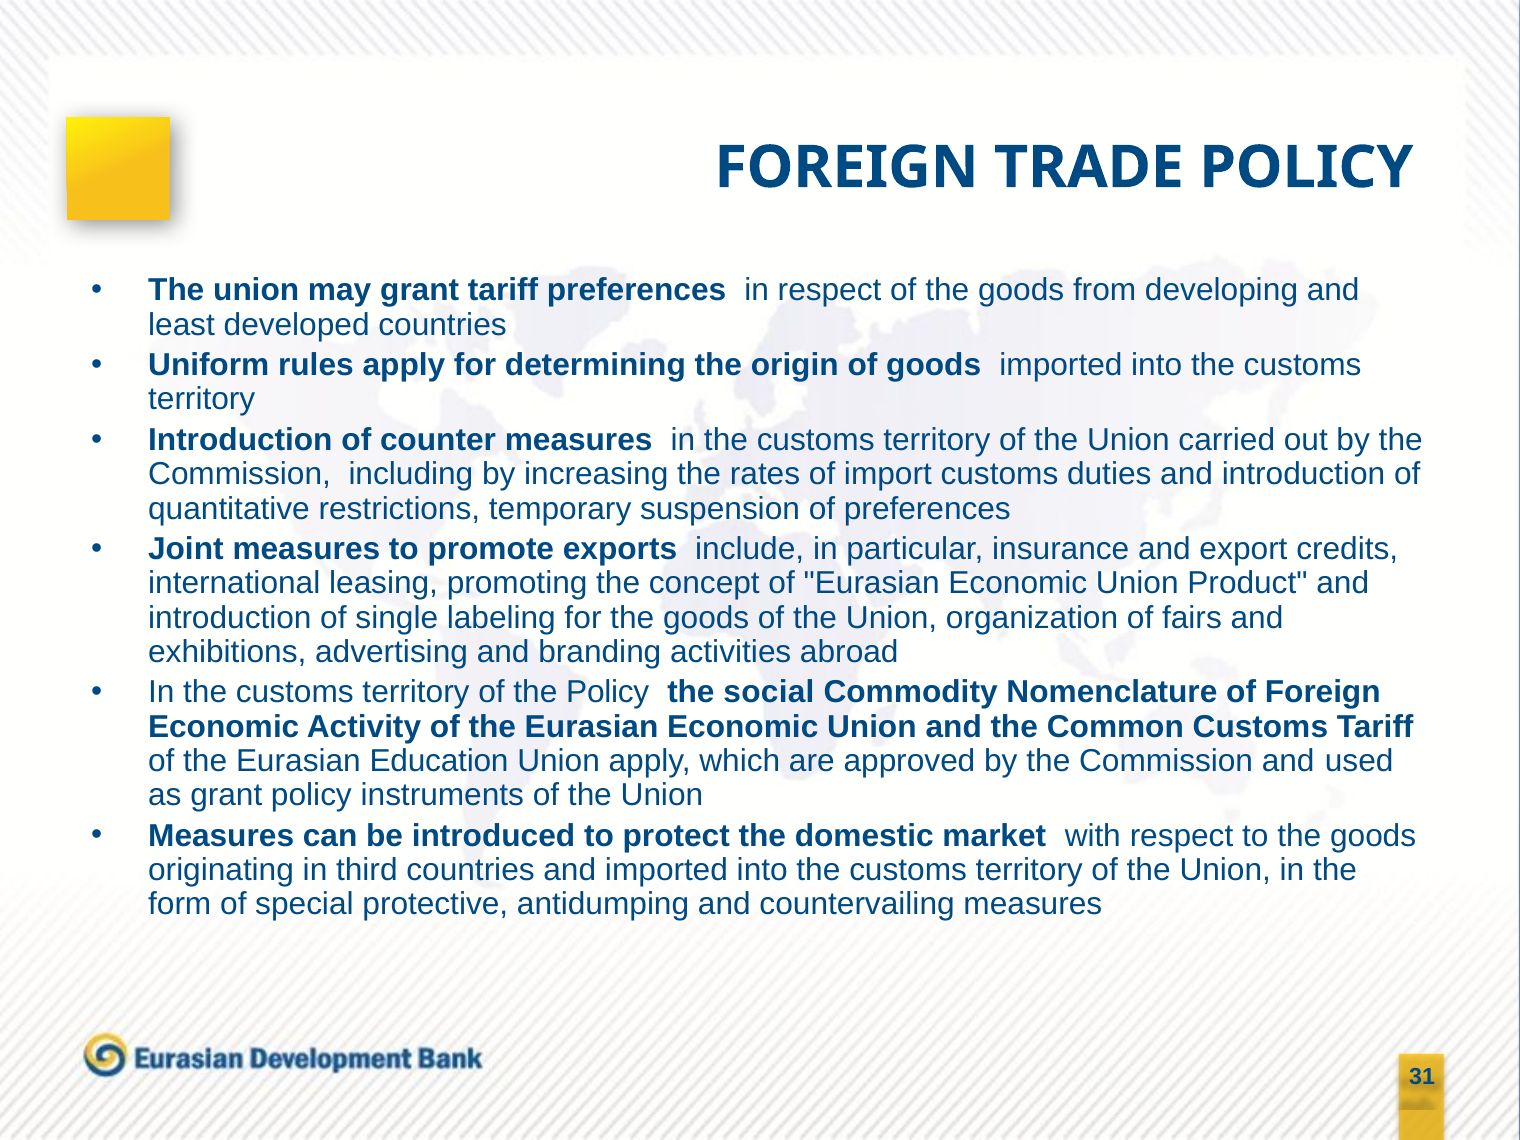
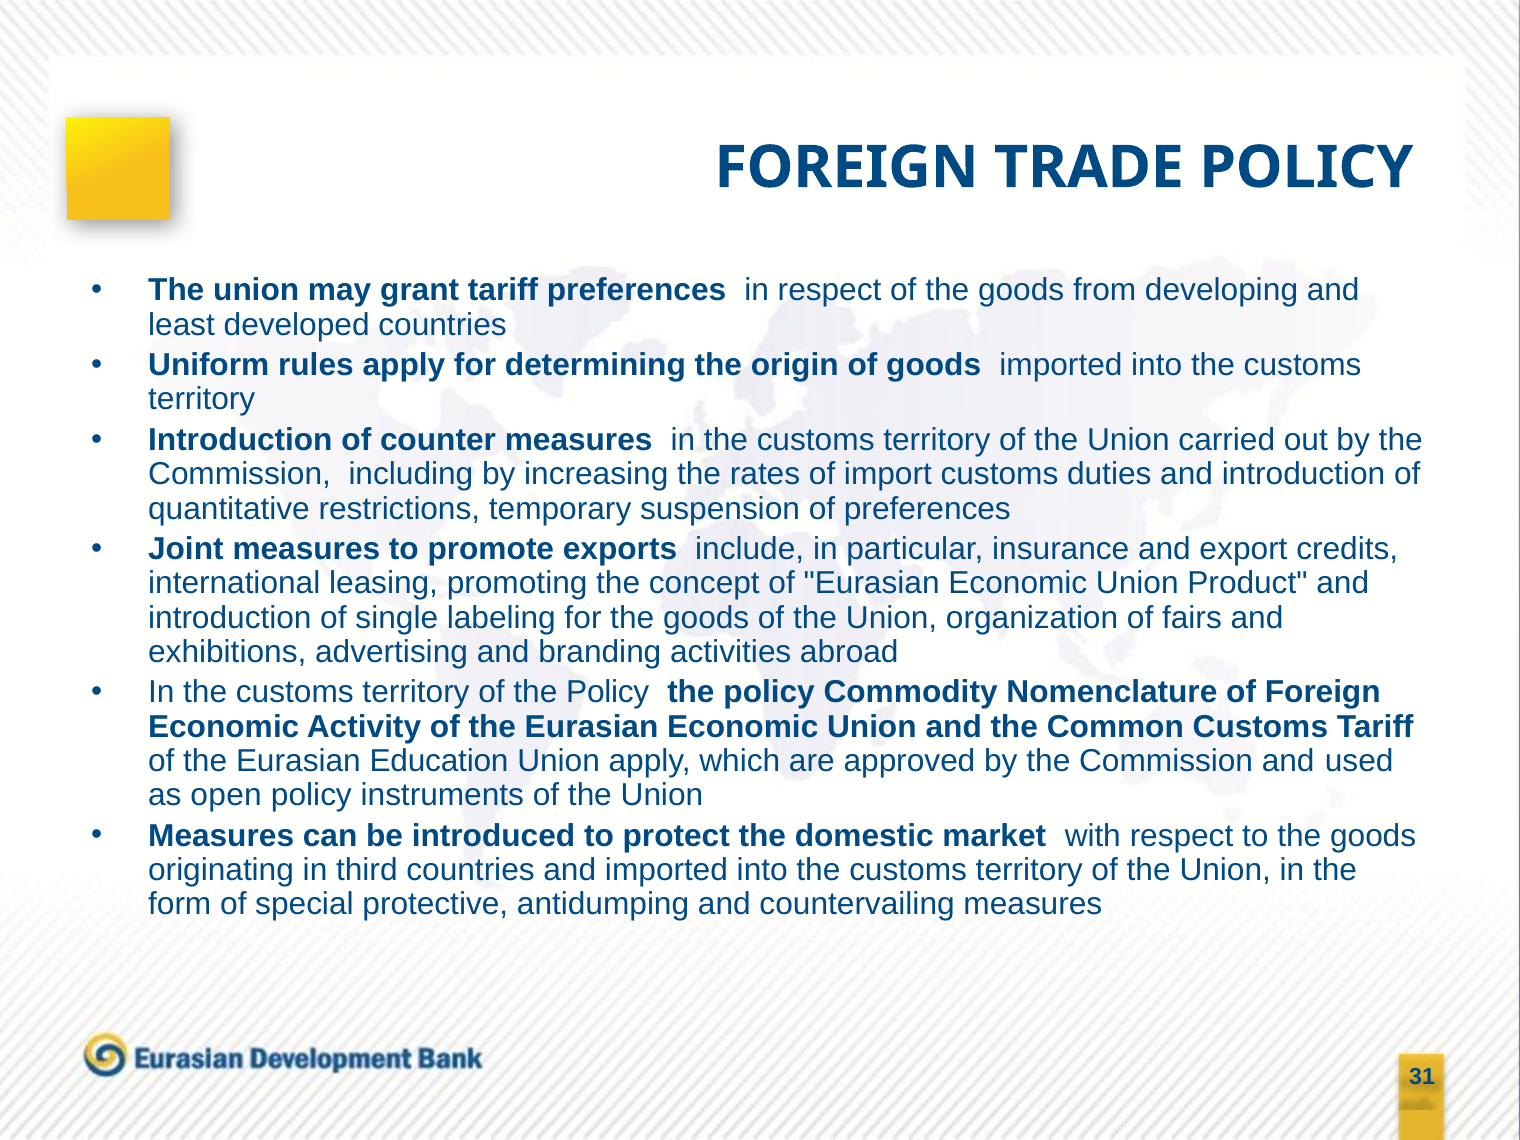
social at (769, 692): social -> policy
as grant: grant -> open
